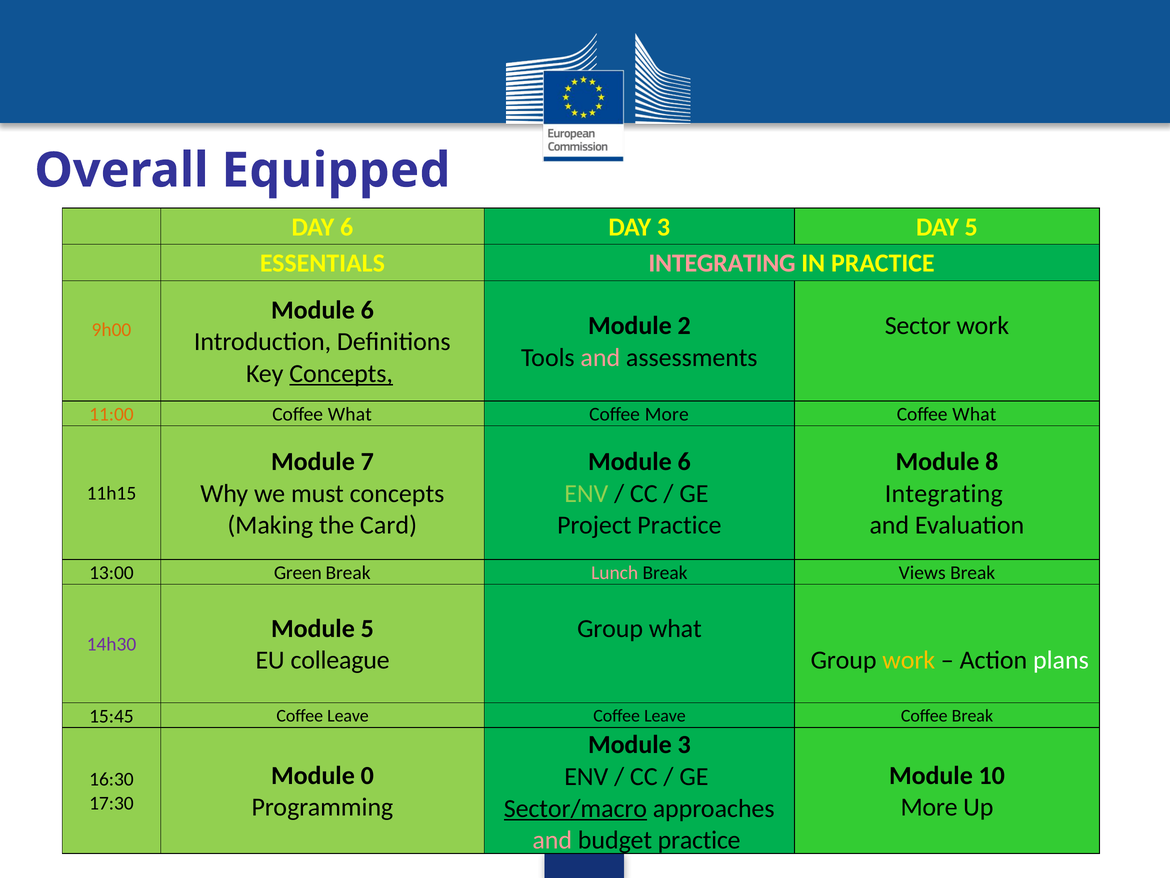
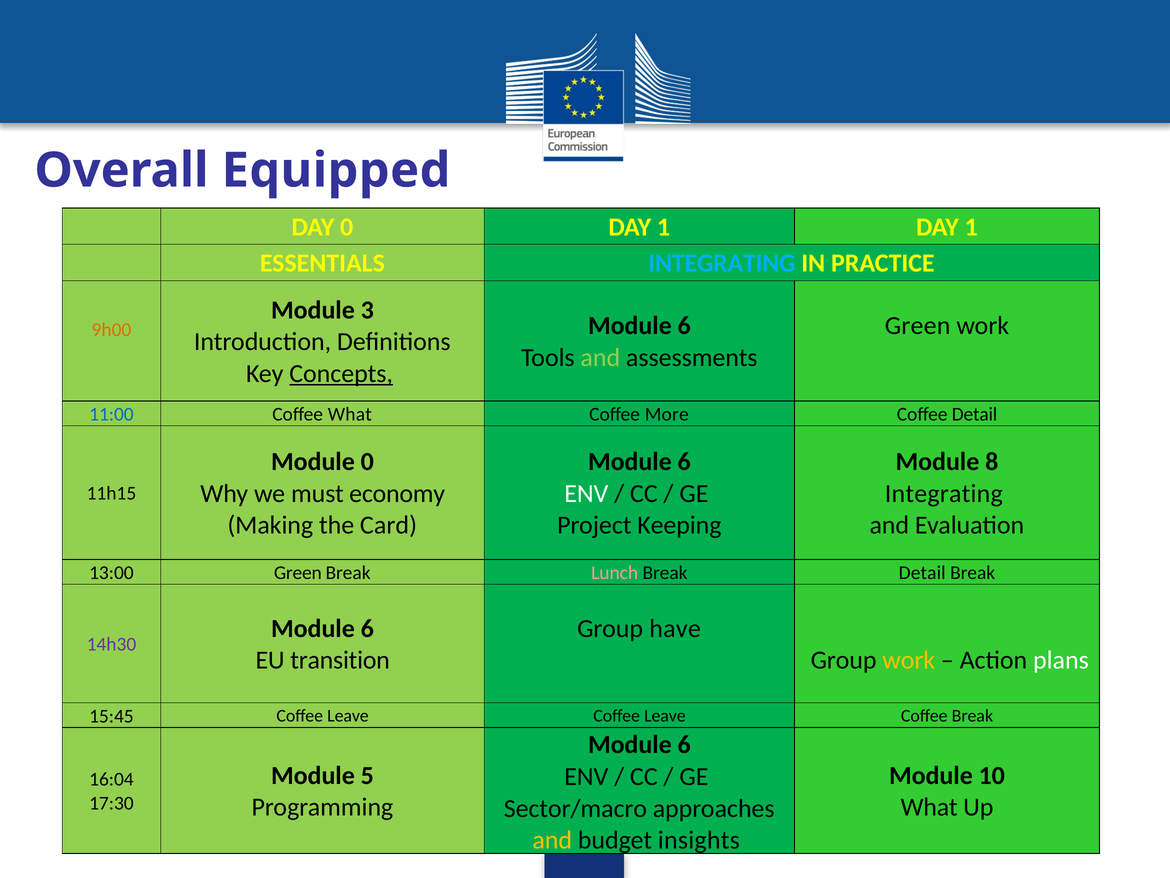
DAY 6: 6 -> 0
3 at (664, 227): 3 -> 1
5 at (971, 227): 5 -> 1
INTEGRATING at (722, 263) colour: pink -> light blue
6 at (367, 310): 6 -> 3
2 at (684, 326): 2 -> 6
Sector at (918, 326): Sector -> Green
and at (600, 357) colour: pink -> light green
11:00 colour: orange -> blue
What at (974, 414): What -> Detail
Module 7: 7 -> 0
must concepts: concepts -> economy
ENV at (586, 493) colour: light green -> white
Project Practice: Practice -> Keeping
Break Views: Views -> Detail
5 at (367, 628): 5 -> 6
Group what: what -> have
colleague: colleague -> transition
3 at (684, 744): 3 -> 6
0: 0 -> 5
16:30: 16:30 -> 16:04
More at (929, 807): More -> What
Sector/macro underline: present -> none
and at (552, 840) colour: pink -> yellow
budget practice: practice -> insights
